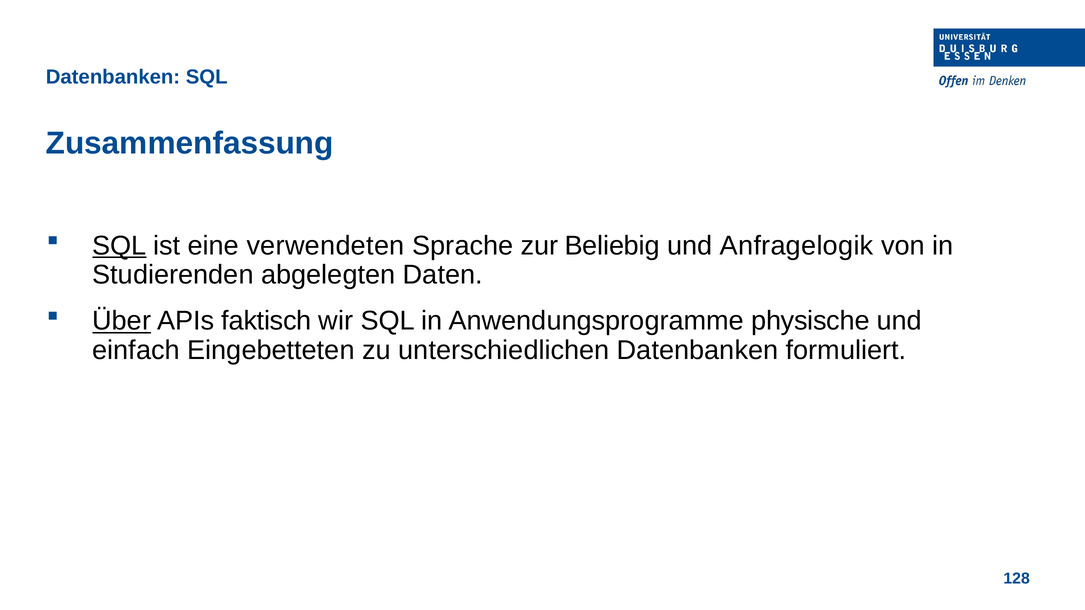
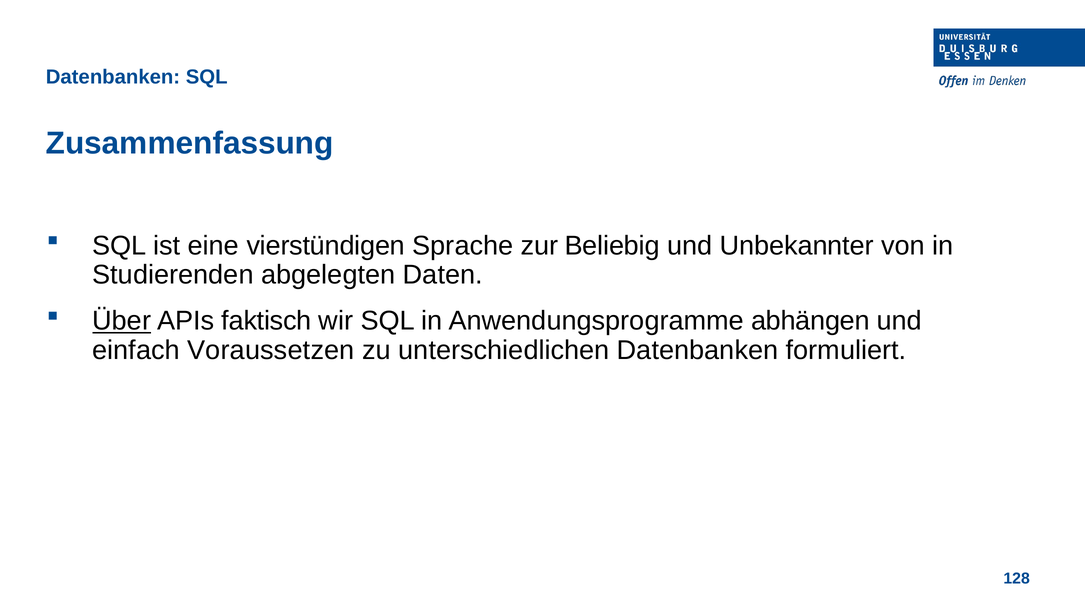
SQL at (119, 246) underline: present -> none
verwendeten: verwendeten -> vierstündigen
Anfragelogik: Anfragelogik -> Unbekannter
physische: physische -> abhängen
Eingebetteten: Eingebetteten -> Voraussetzen
